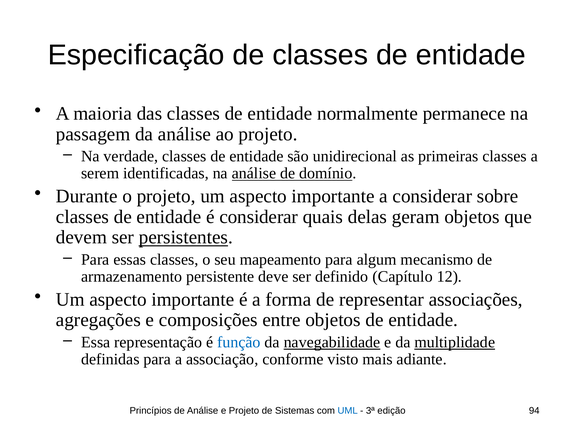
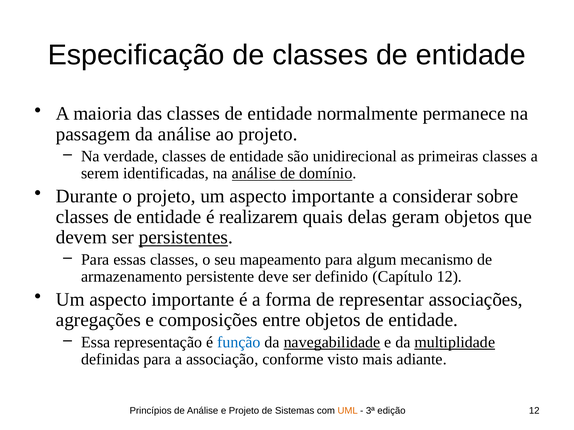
é considerar: considerar -> realizarem
UML colour: blue -> orange
edição 94: 94 -> 12
